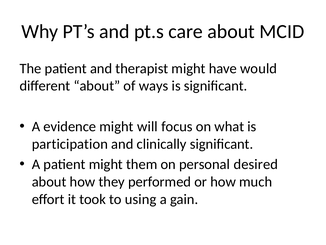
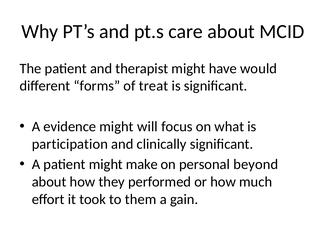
different about: about -> forms
ways: ways -> treat
them: them -> make
desired: desired -> beyond
using: using -> them
